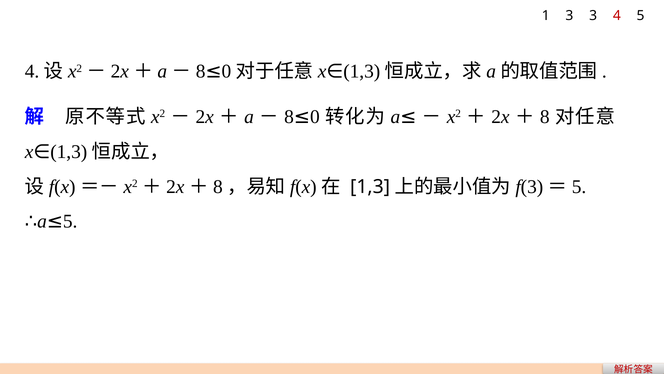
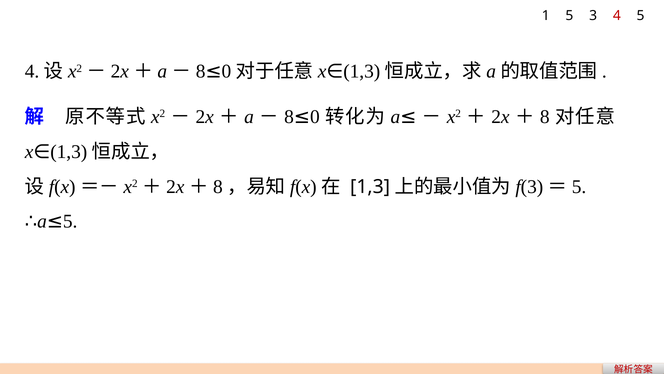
1 3: 3 -> 5
